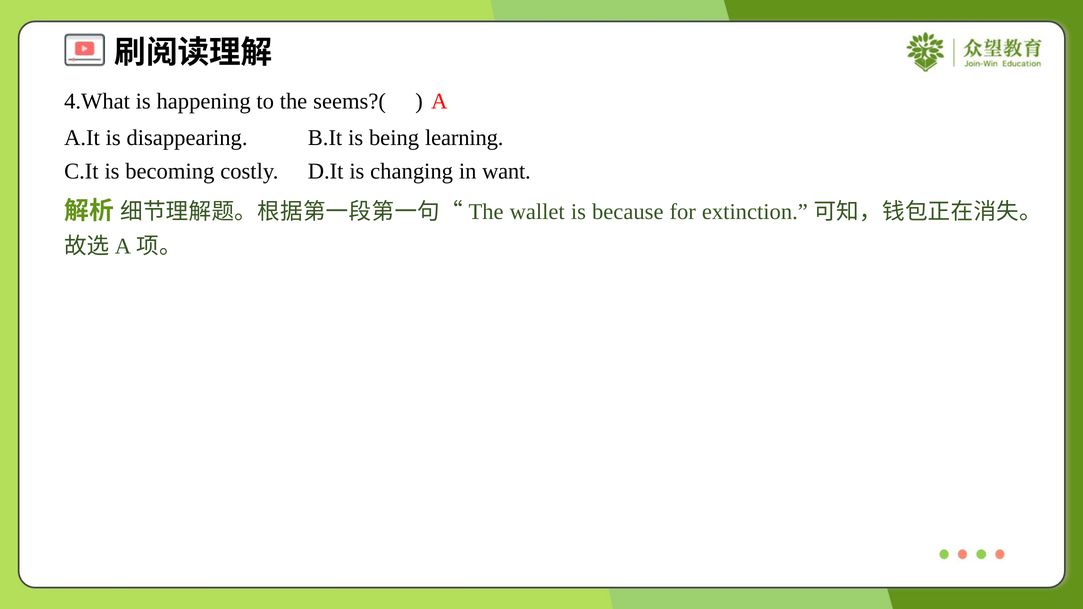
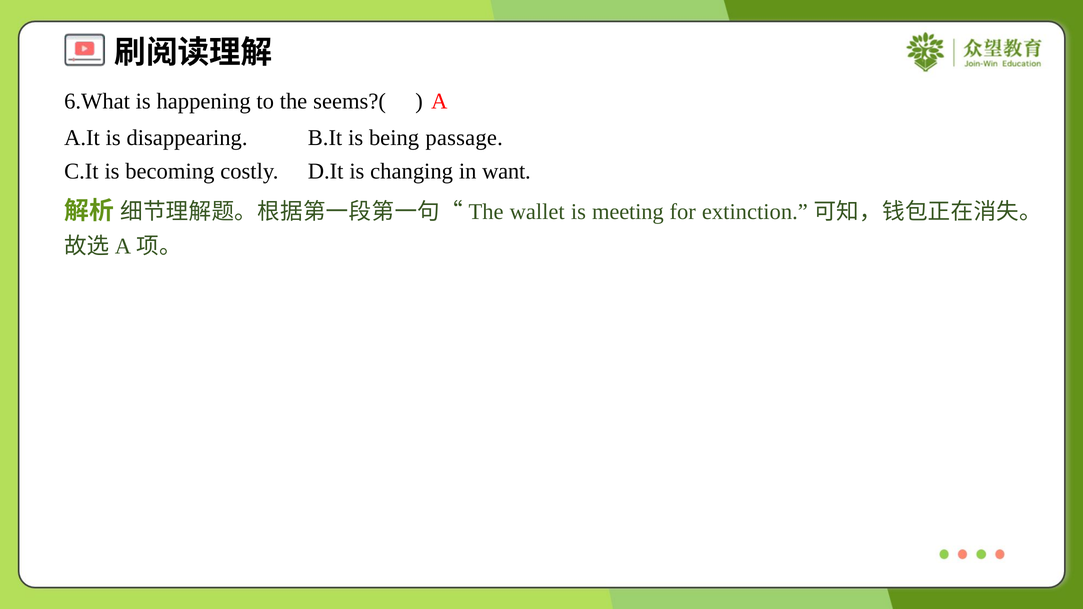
4.What: 4.What -> 6.What
learning: learning -> passage
because: because -> meeting
